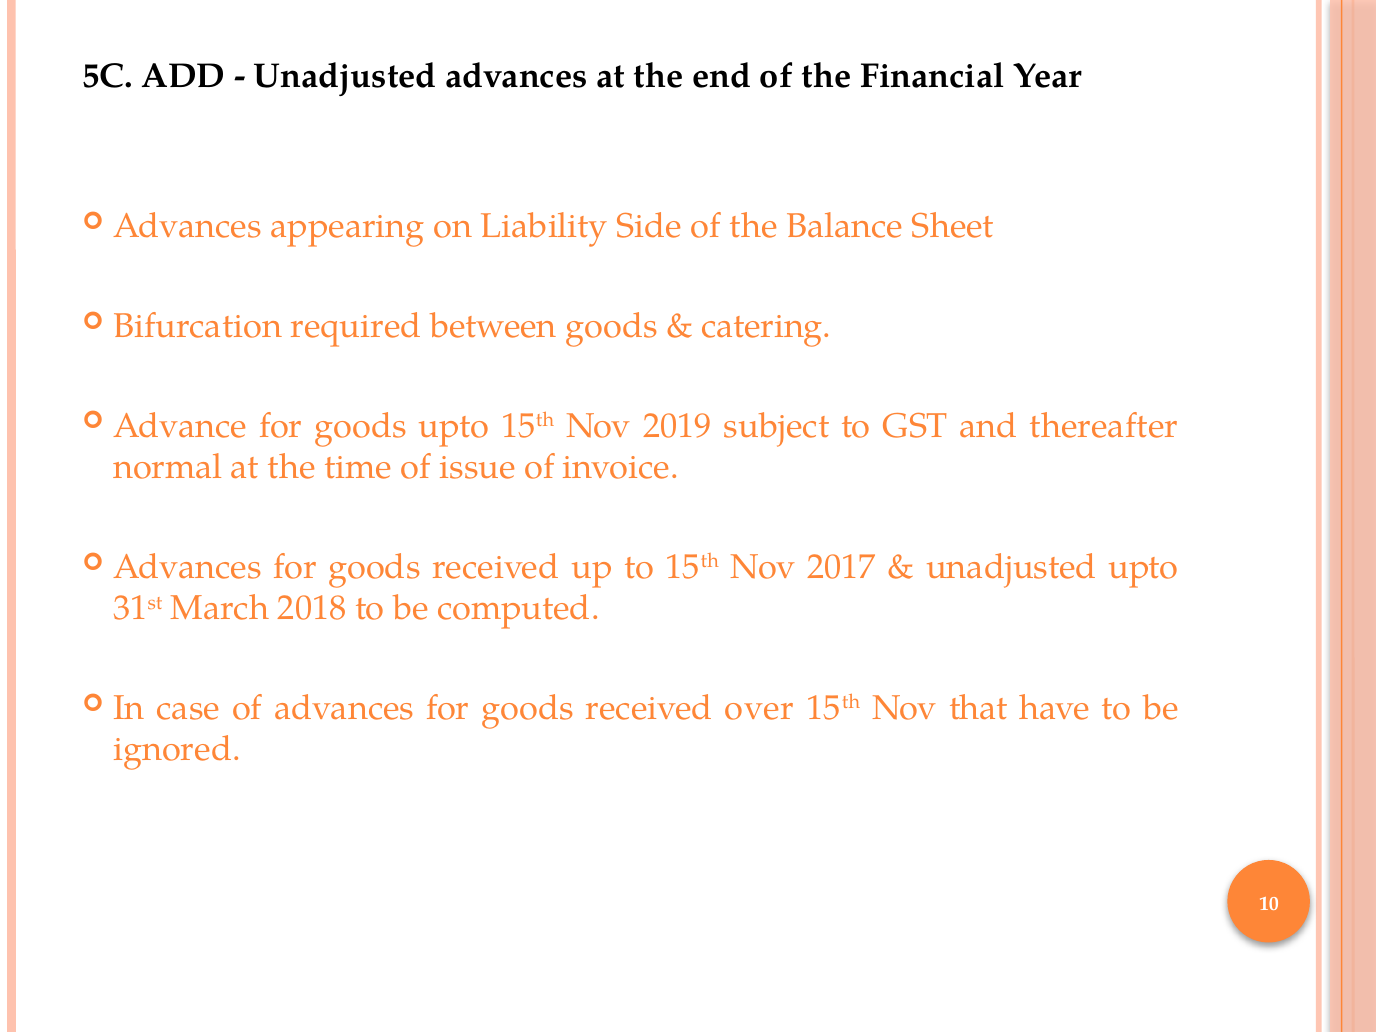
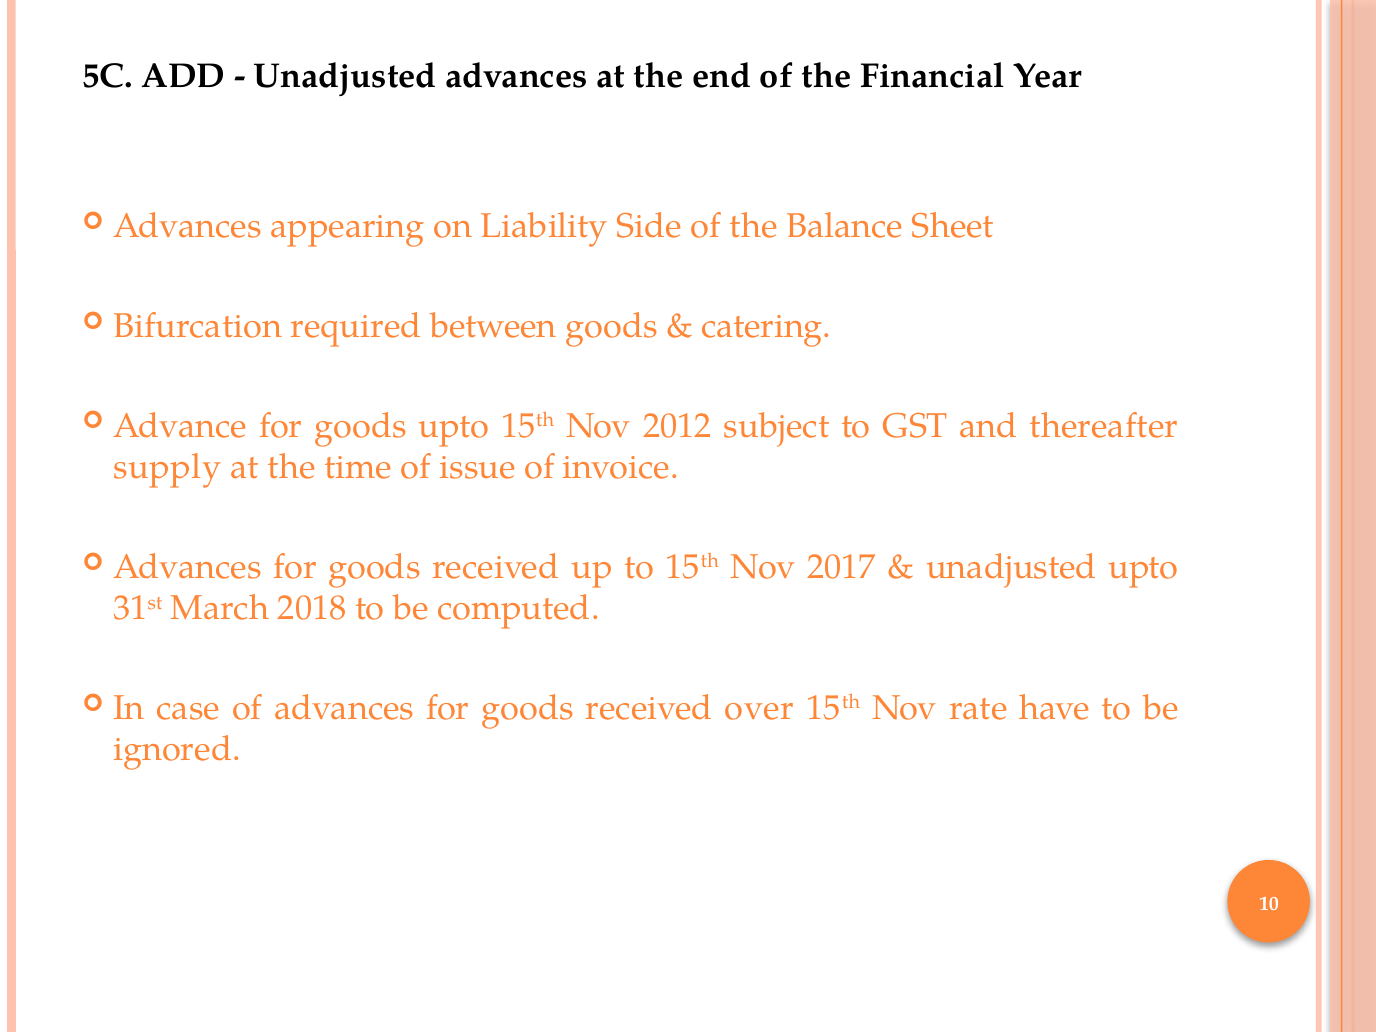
2019: 2019 -> 2012
normal: normal -> supply
that: that -> rate
